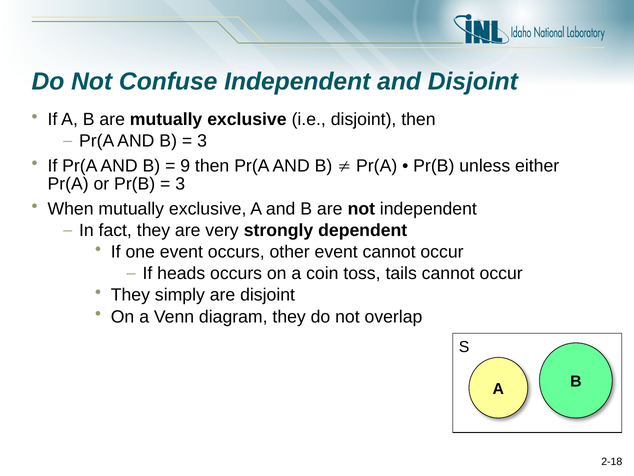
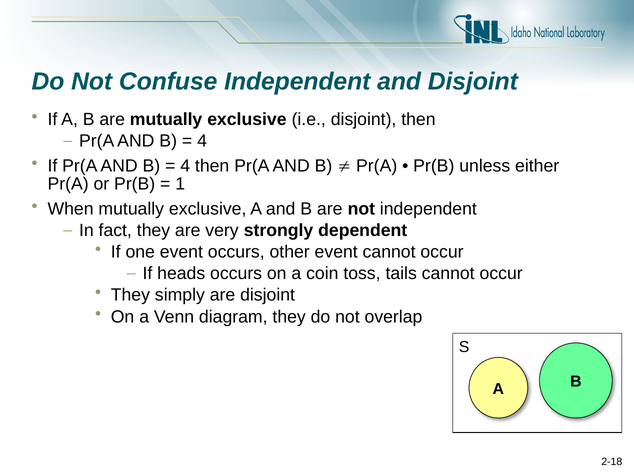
3 at (202, 141): 3 -> 4
9 at (185, 166): 9 -> 4
3 at (180, 184): 3 -> 1
